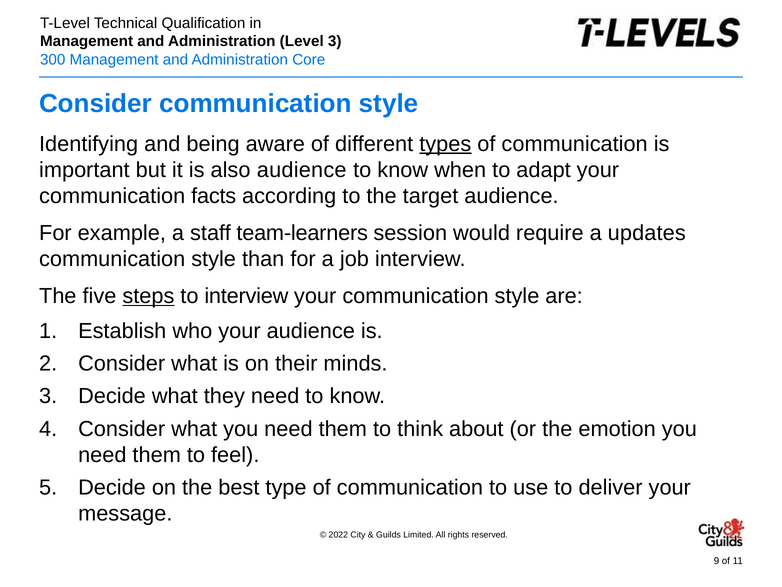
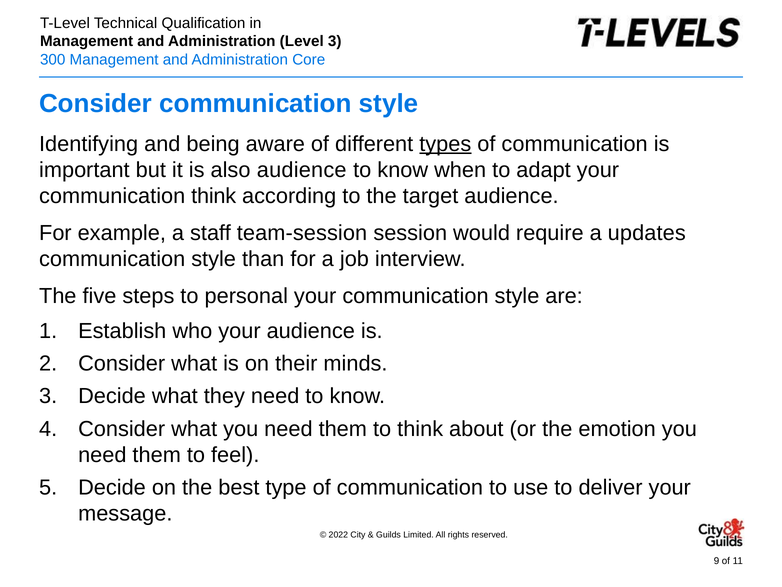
communication facts: facts -> think
team-learners: team-learners -> team-session
steps underline: present -> none
to interview: interview -> personal
